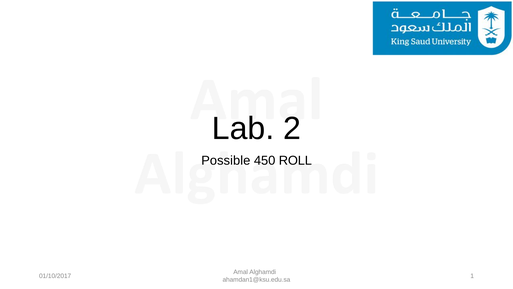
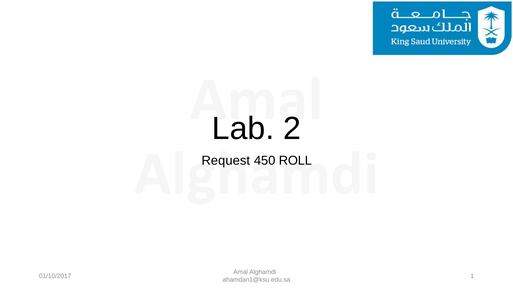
Possible: Possible -> Request
